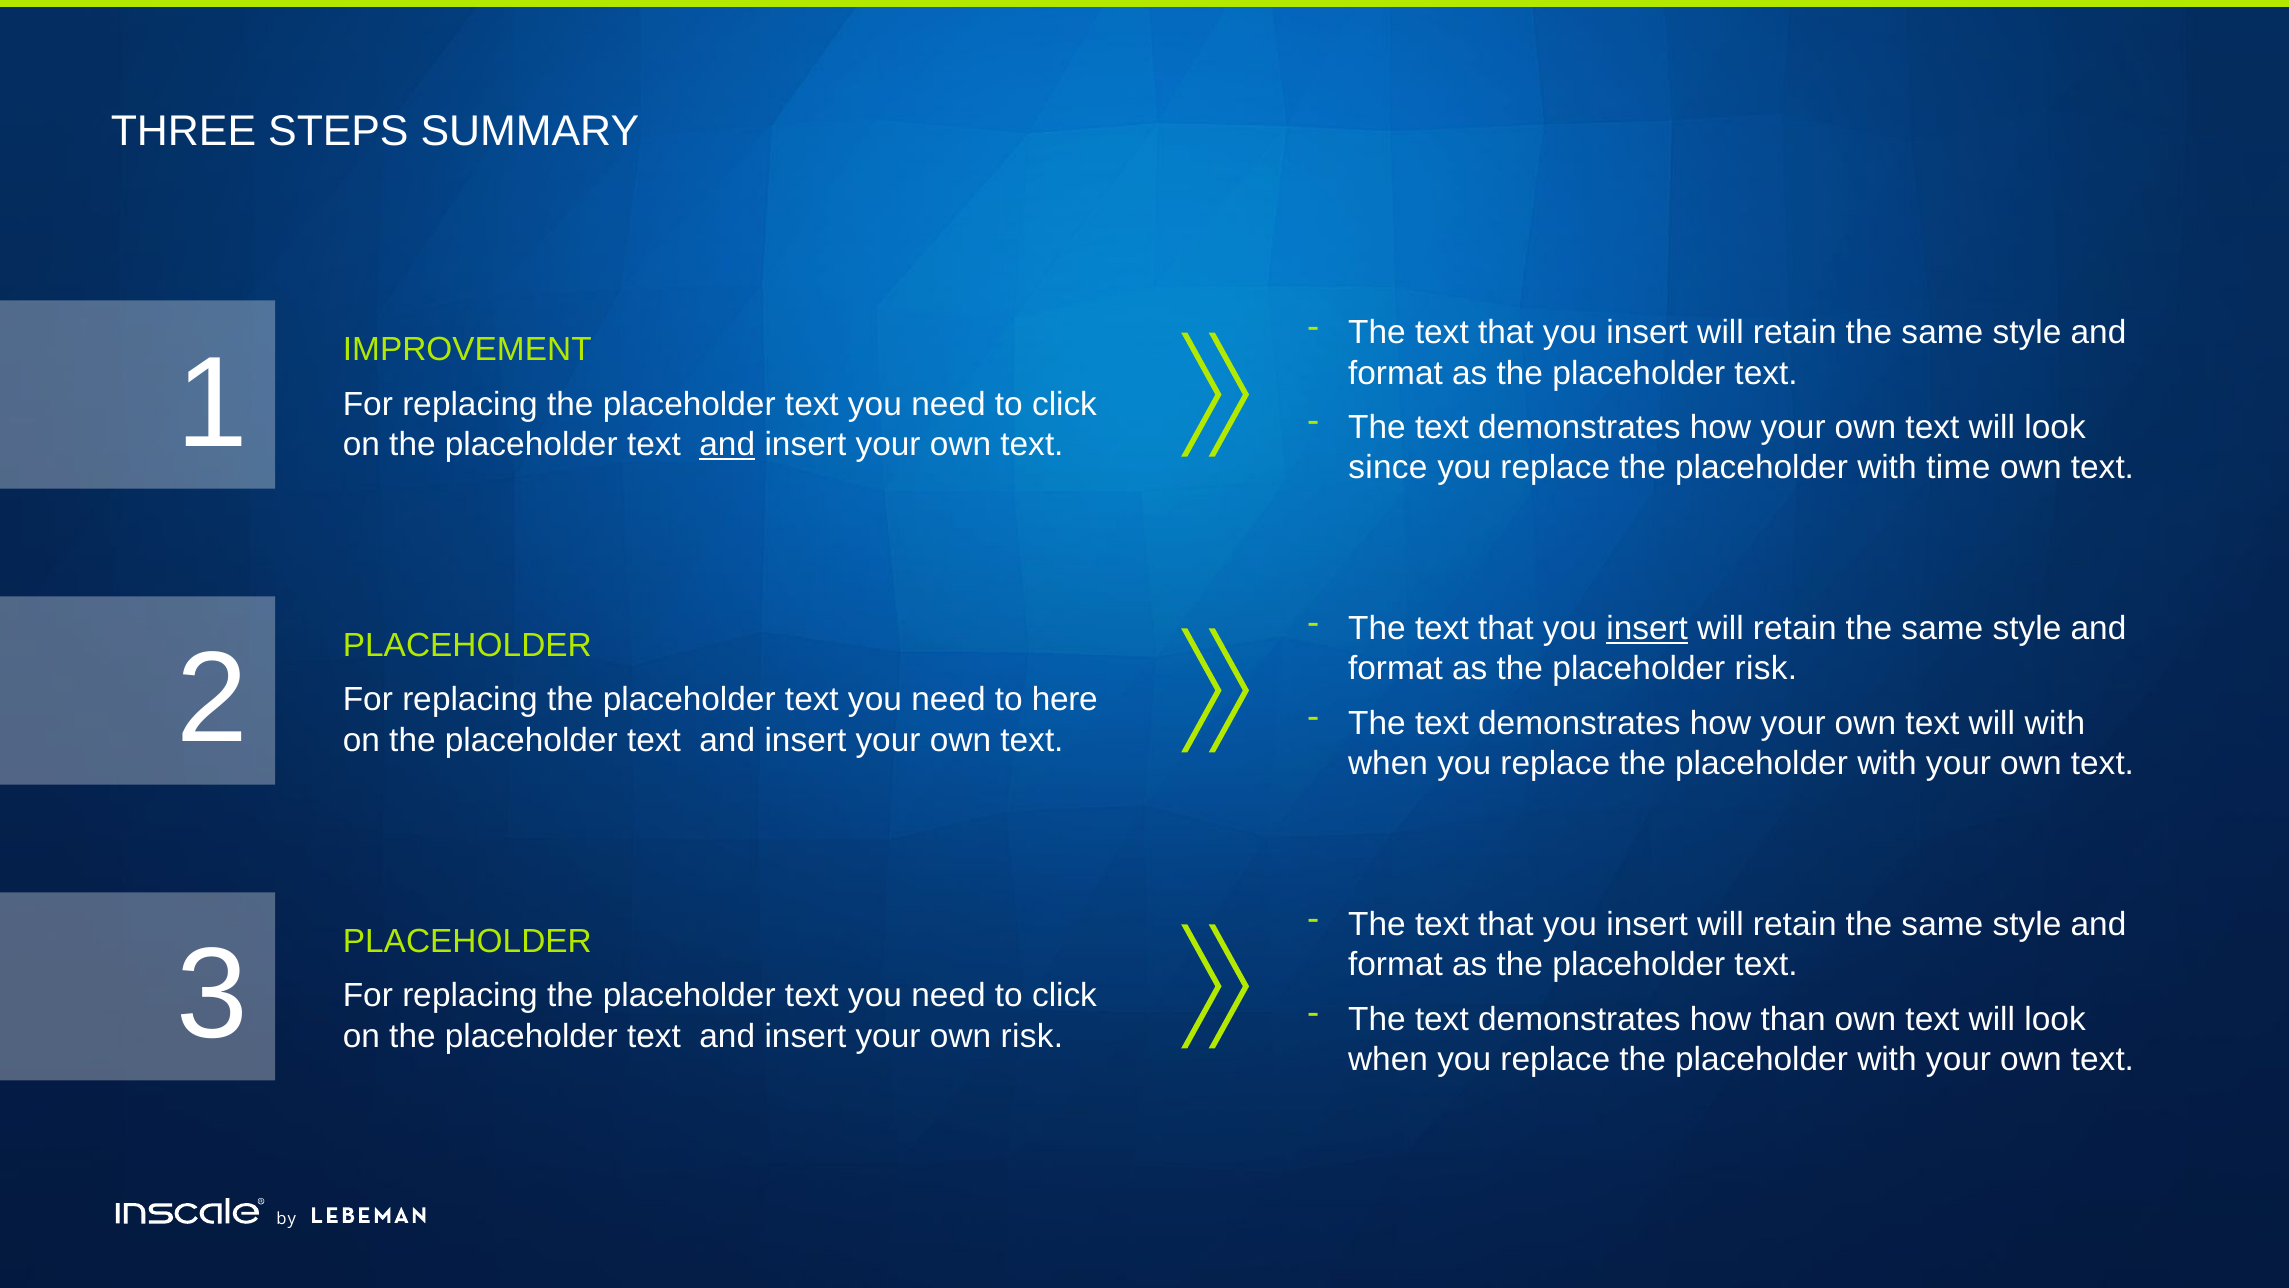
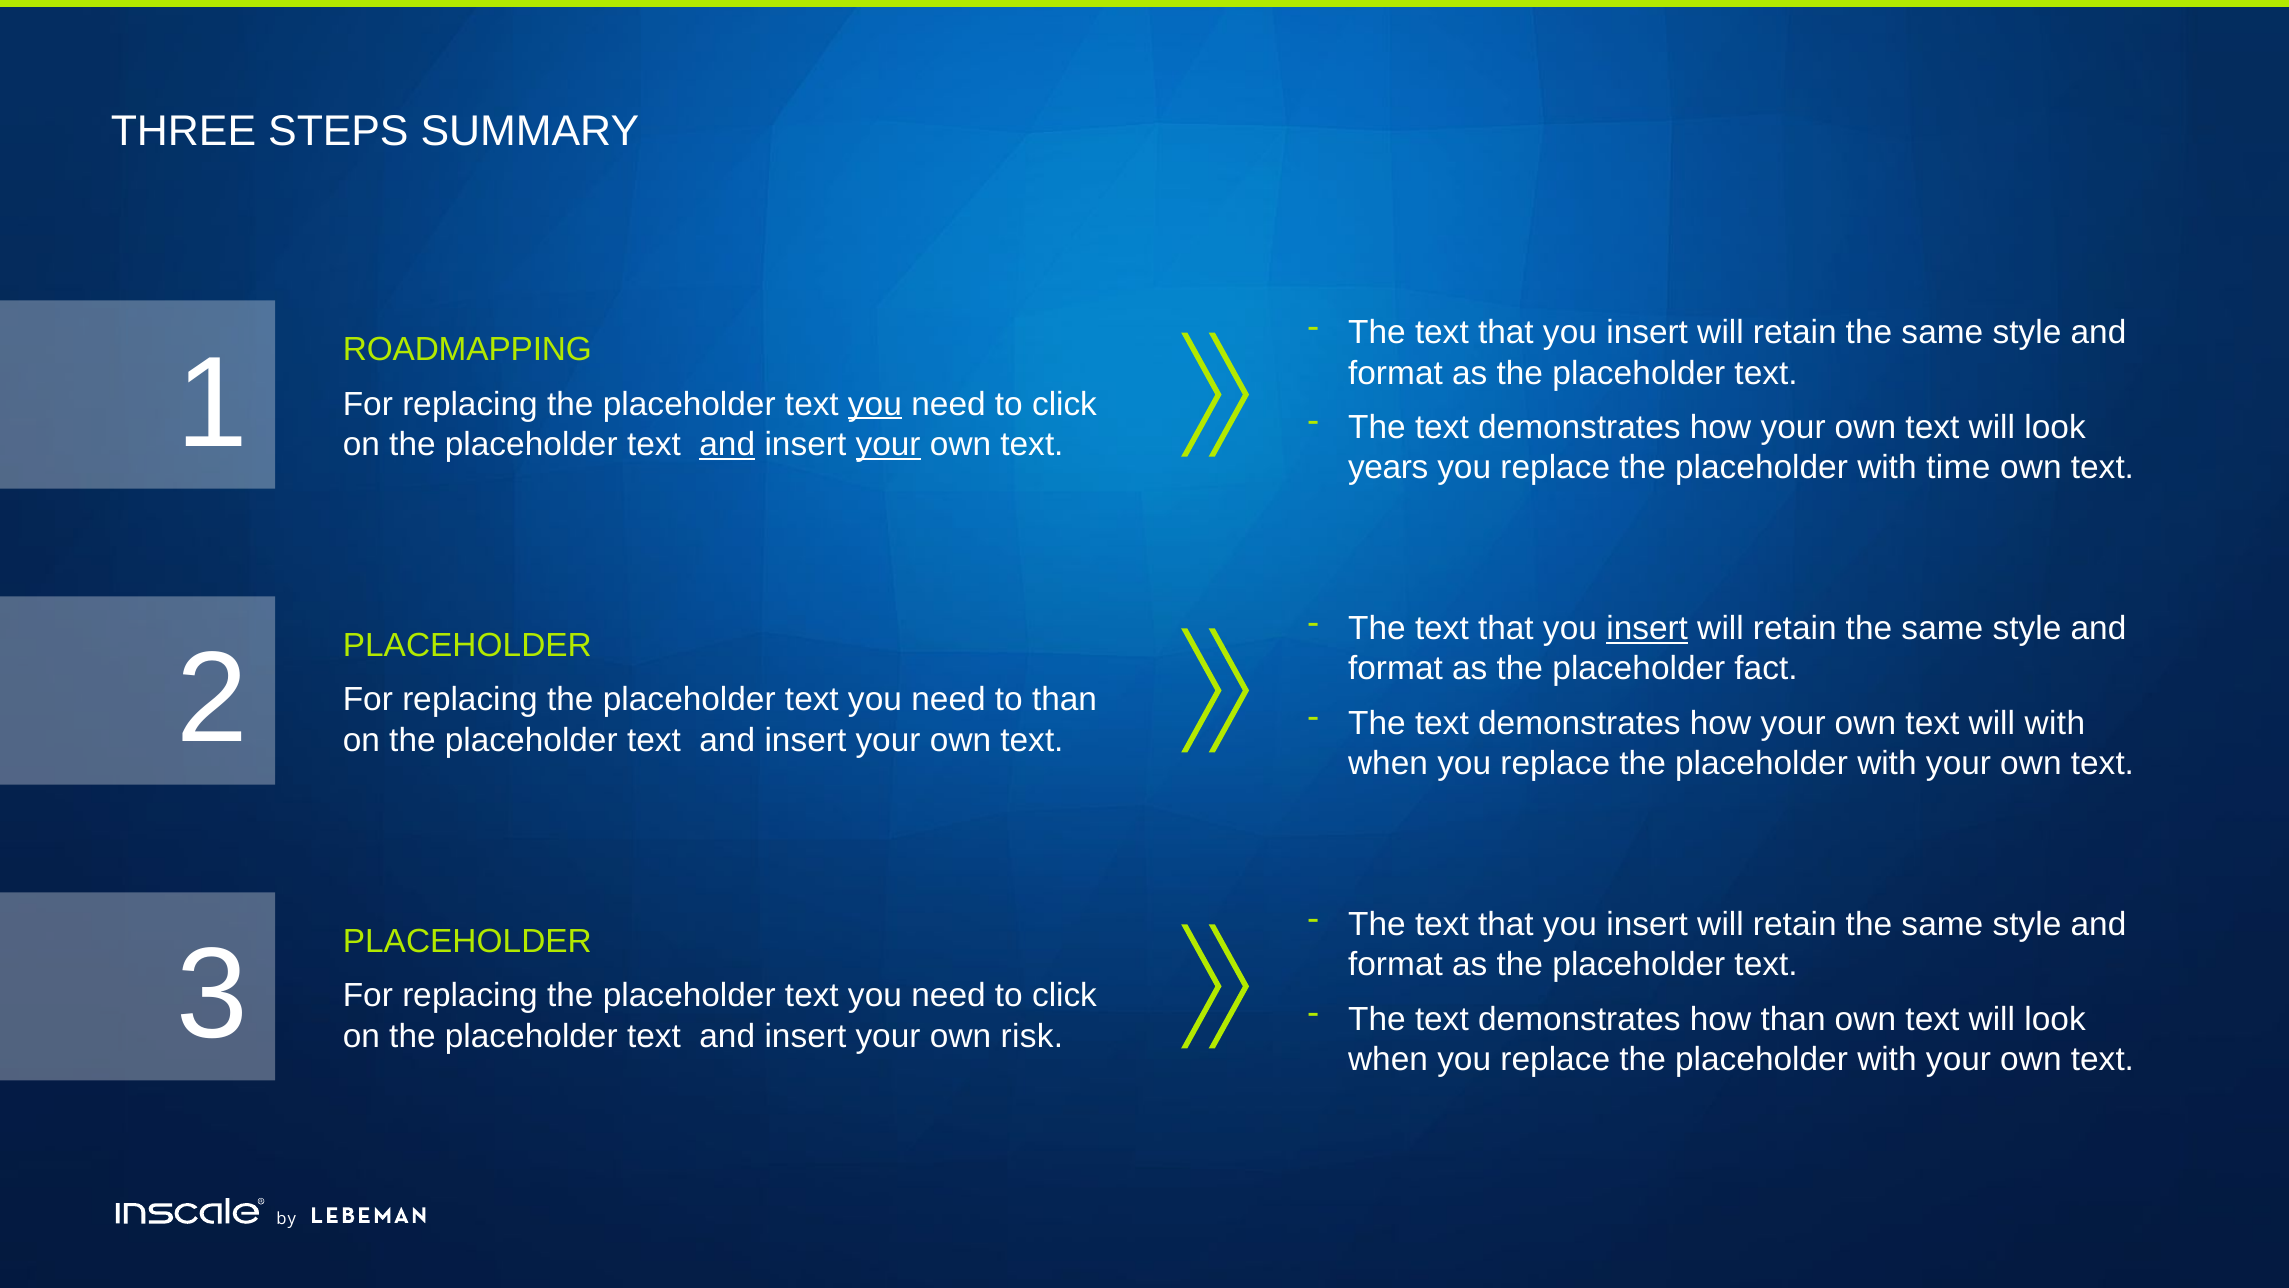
IMPROVEMENT: IMPROVEMENT -> ROADMAPPING
you at (875, 404) underline: none -> present
your at (888, 444) underline: none -> present
since: since -> years
placeholder risk: risk -> fact
to here: here -> than
